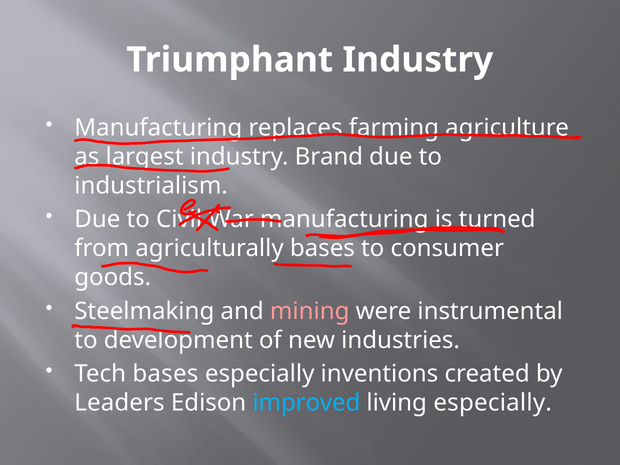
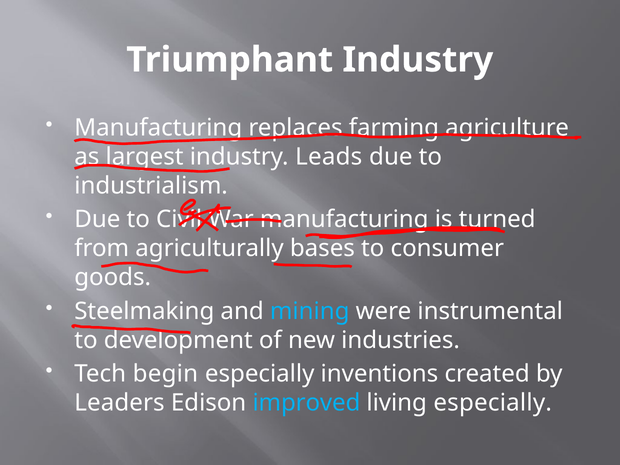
Brand: Brand -> Leads
mining colour: pink -> light blue
Tech bases: bases -> begin
